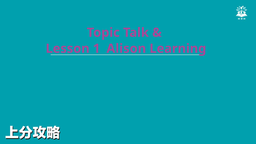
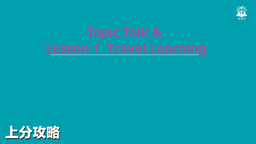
Alison: Alison -> Travel
